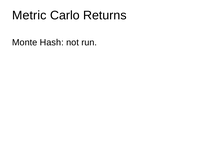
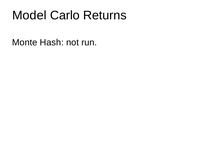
Metric: Metric -> Model
